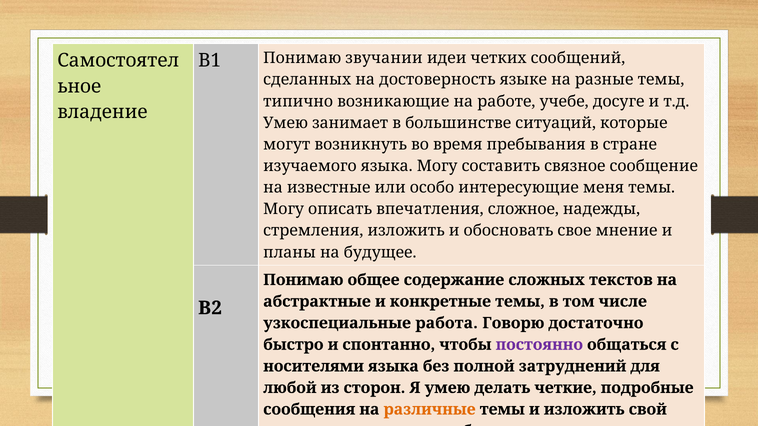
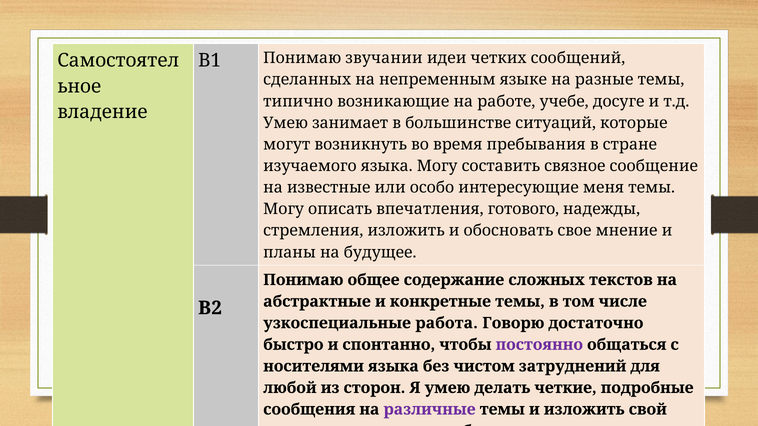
достоверность: достоверность -> непременным
сложное: сложное -> готового
полной: полной -> чистом
различные colour: orange -> purple
